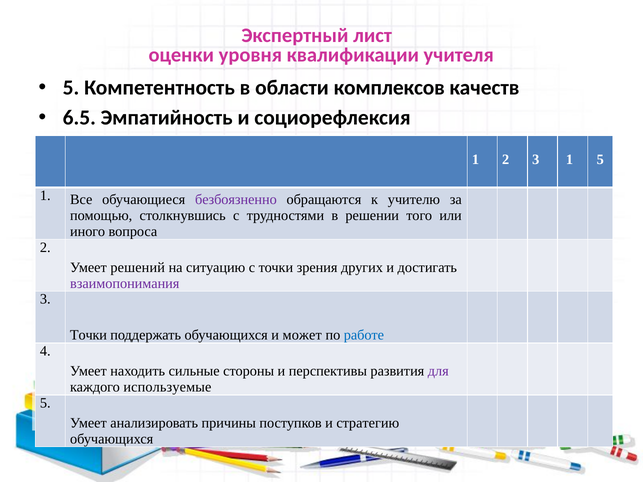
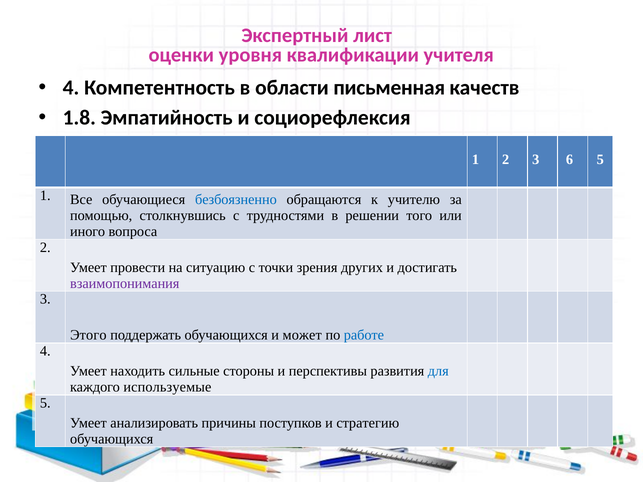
5 at (71, 88): 5 -> 4
комплексов: комплексов -> письменная
6.5: 6.5 -> 1.8
3 1: 1 -> 6
безбоязненно colour: purple -> blue
решений: решений -> провести
Точки at (88, 335): Точки -> Этого
для colour: purple -> blue
